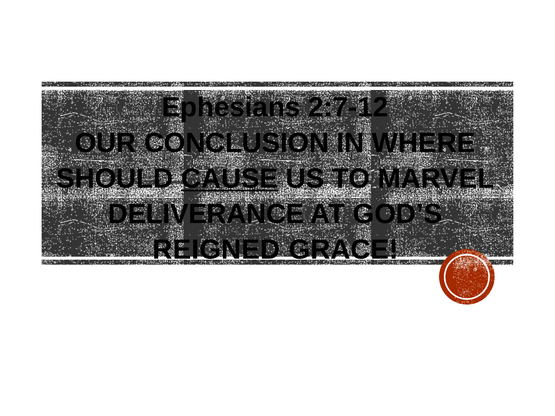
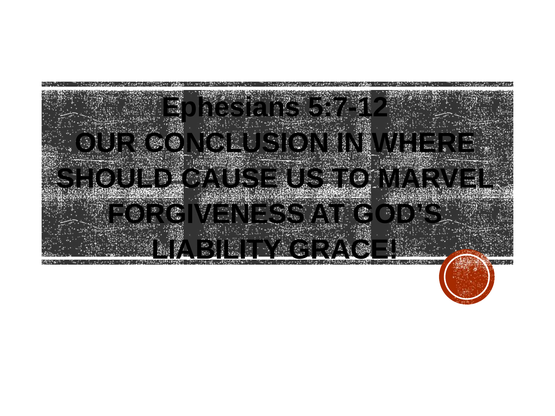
2:7-12: 2:7-12 -> 5:7-12
CAUSE underline: present -> none
DELIVERANCE: DELIVERANCE -> FORGIVENESS
REIGNED: REIGNED -> LIABILITY
